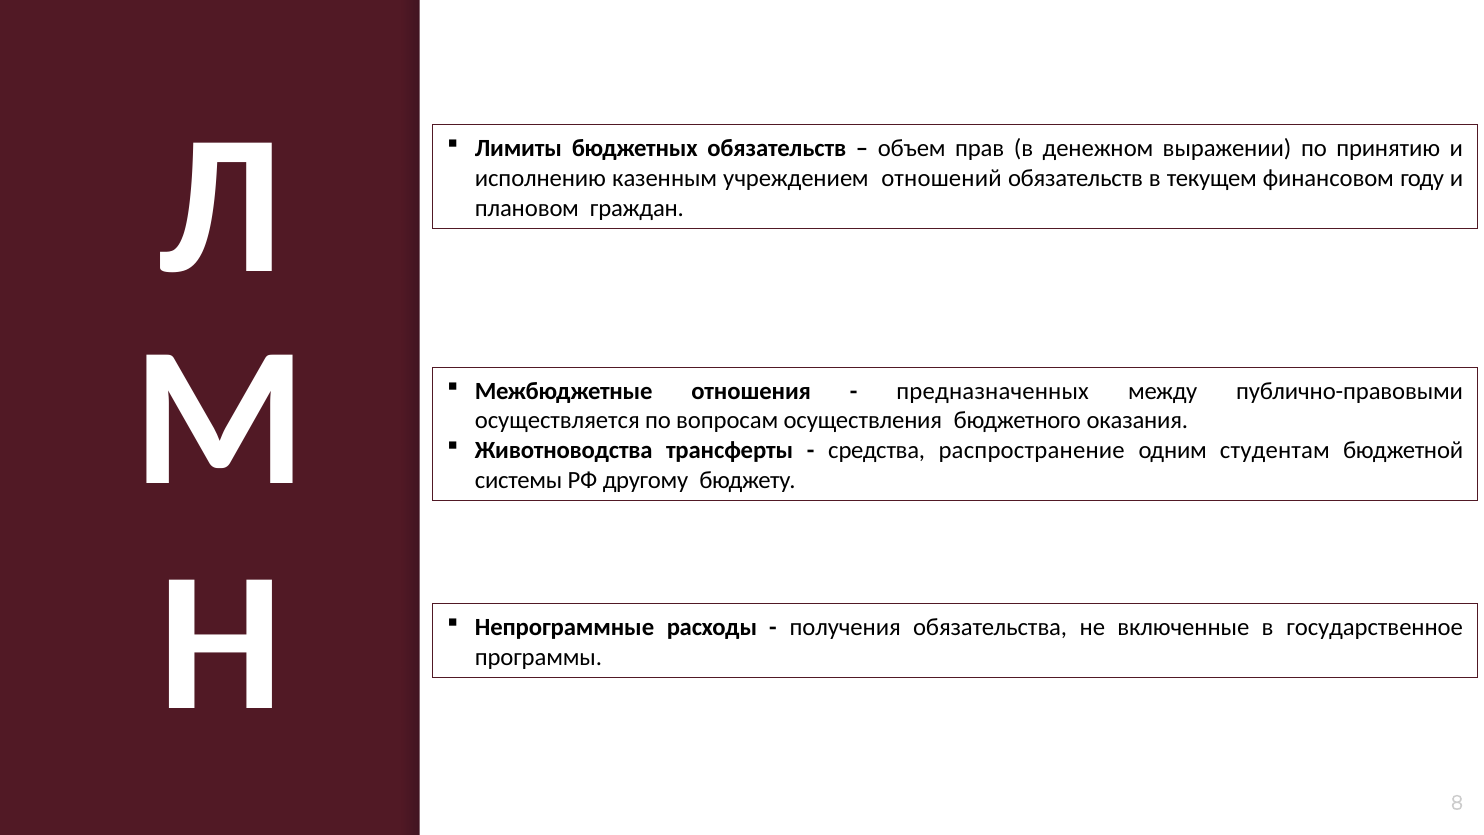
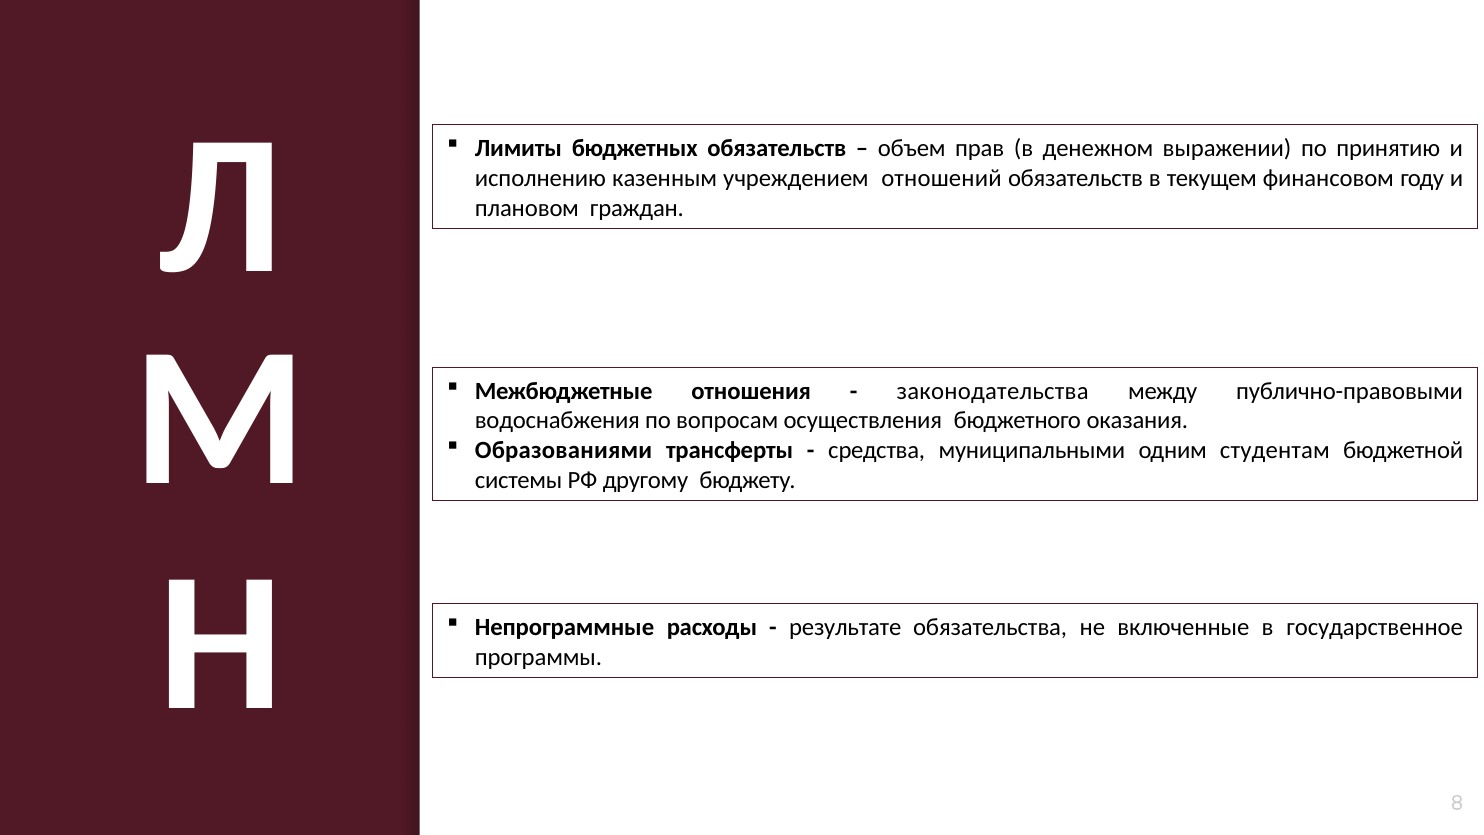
предназначенных: предназначенных -> законодательства
осуществляется: осуществляется -> водоснабжения
Животноводства: Животноводства -> Образованиями
распространение: распространение -> муниципальными
получения: получения -> результате
